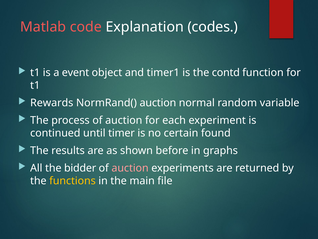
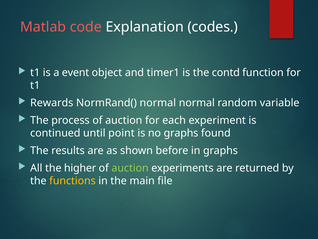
NormRand( auction: auction -> normal
timer: timer -> point
no certain: certain -> graphs
bidder: bidder -> higher
auction at (130, 168) colour: pink -> light green
